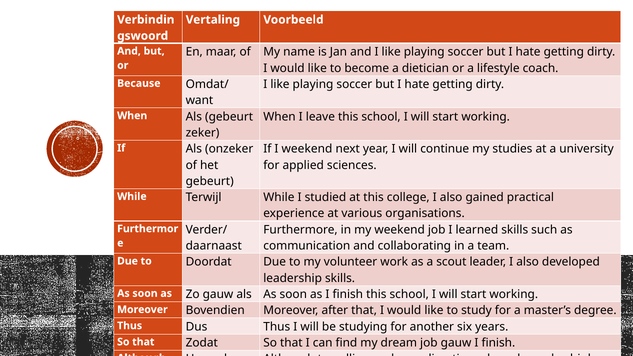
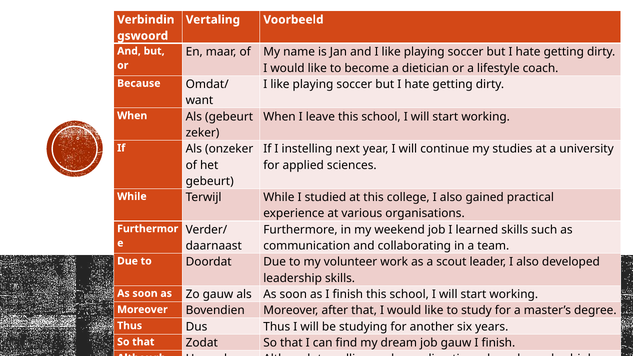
I weekend: weekend -> instelling
